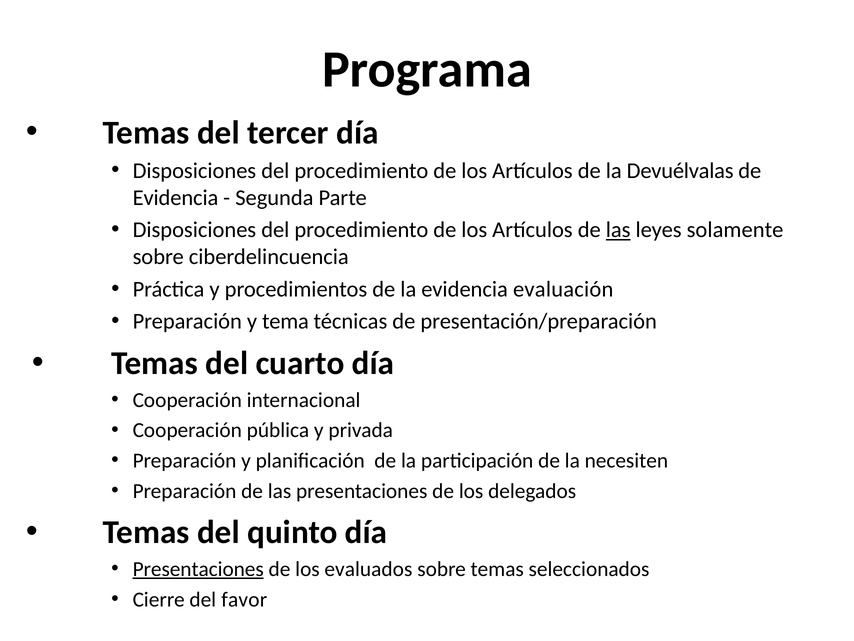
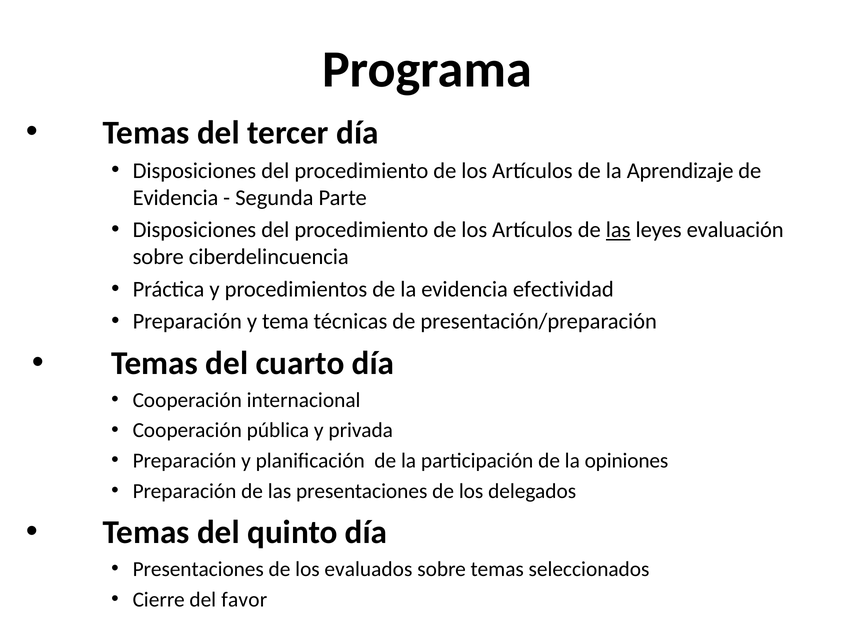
Devuélvalas: Devuélvalas -> Aprendizaje
solamente: solamente -> evaluación
evaluación: evaluación -> efectividad
necesiten: necesiten -> opiniones
Presentaciones at (198, 569) underline: present -> none
